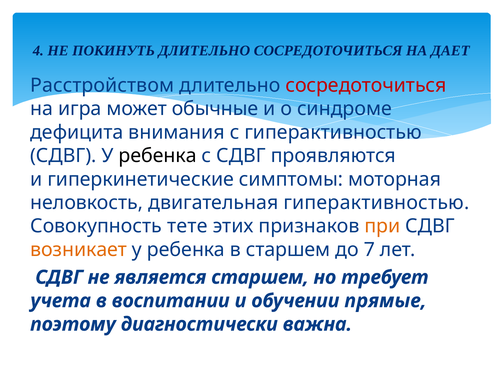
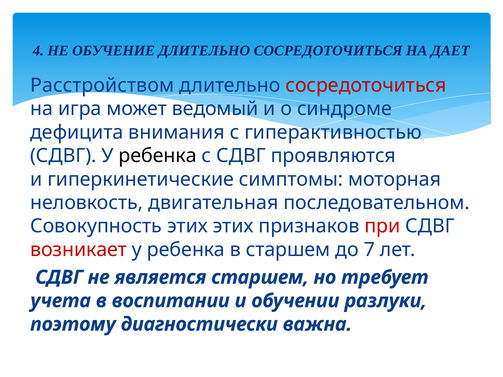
ПОКИНУТЬ: ПОКИНУТЬ -> ОБУЧЕНИЕ
обычные: обычные -> ведомый
двигательная гиперактивностью: гиперактивностью -> последовательном
Совокупность тете: тете -> этих
при colour: orange -> red
возникает colour: orange -> red
прямые: прямые -> разлуки
